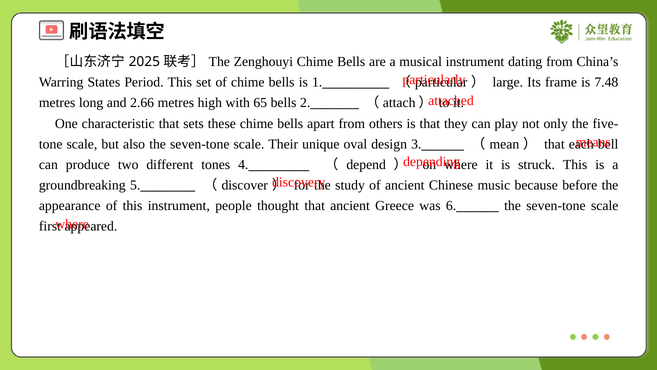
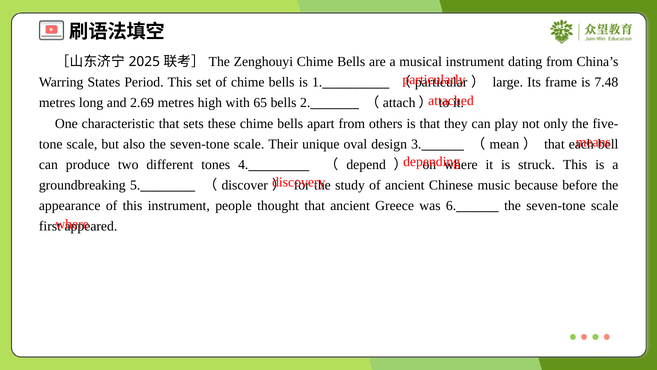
2.66: 2.66 -> 2.69
